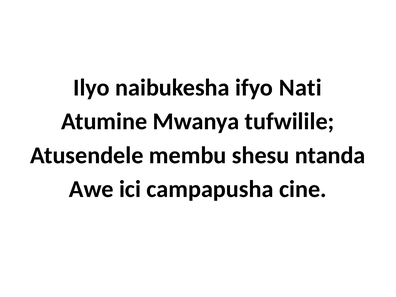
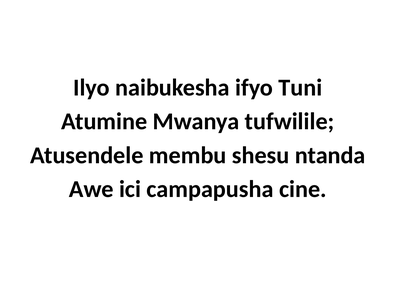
Nati: Nati -> Tuni
